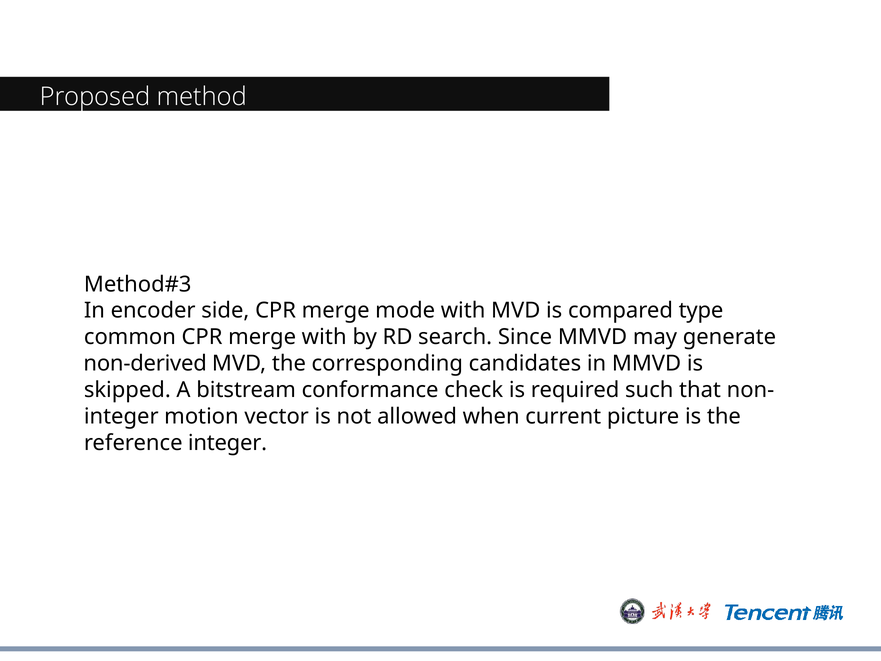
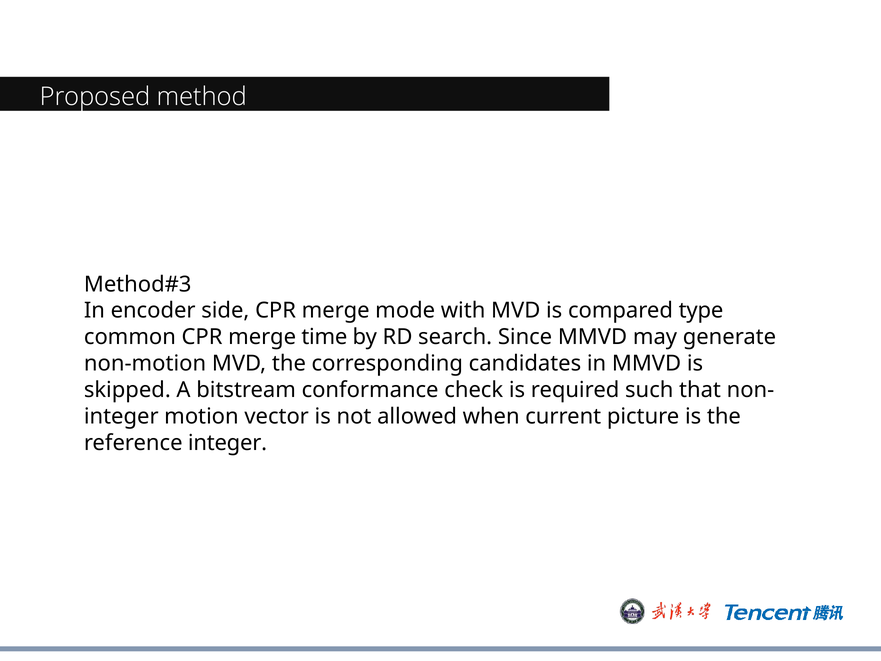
merge with: with -> time
non-derived: non-derived -> non-motion
